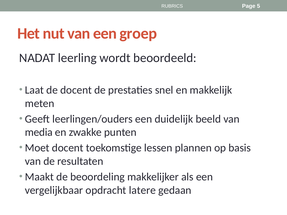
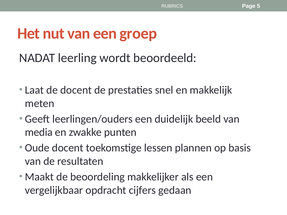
Moet: Moet -> Oude
latere: latere -> cijfers
